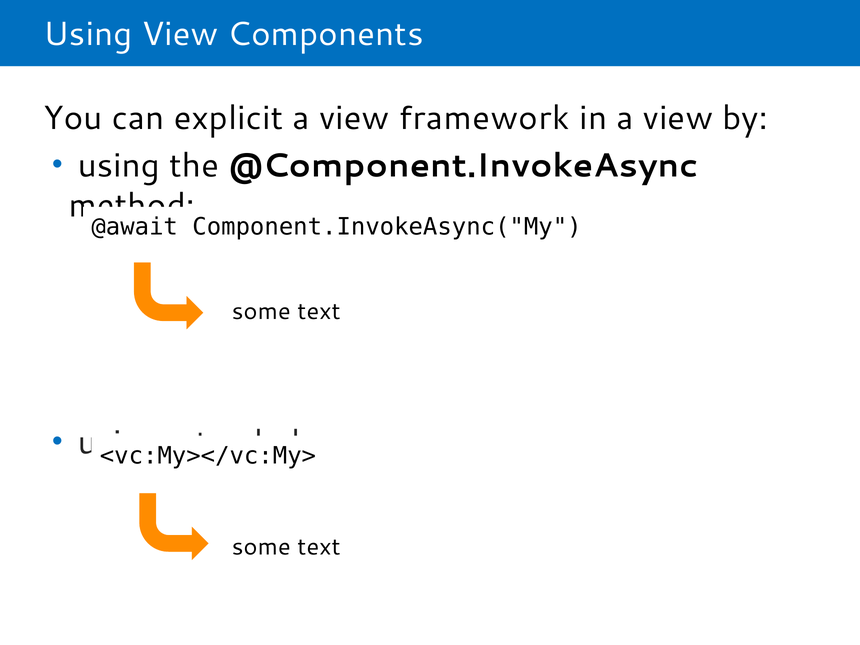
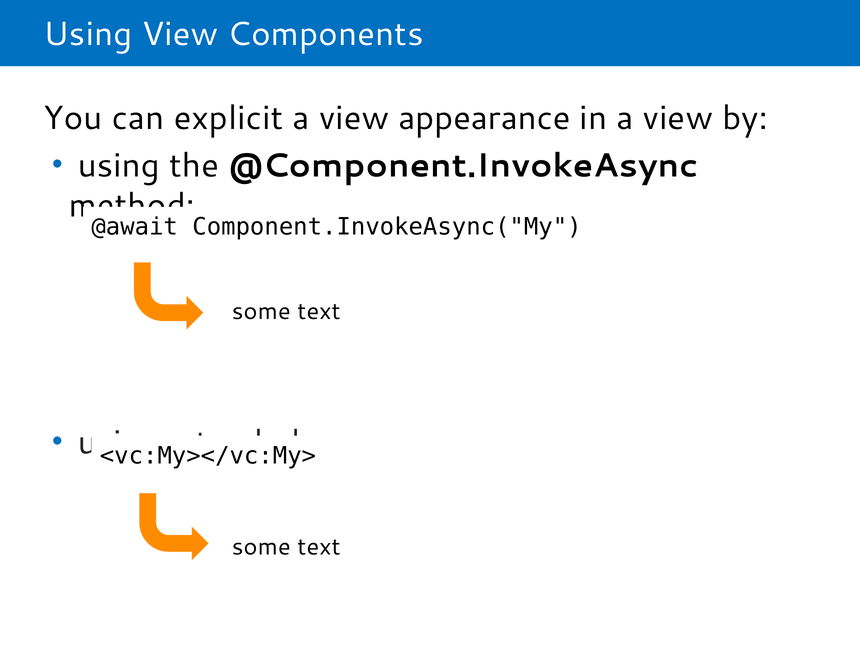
framework: framework -> appearance
